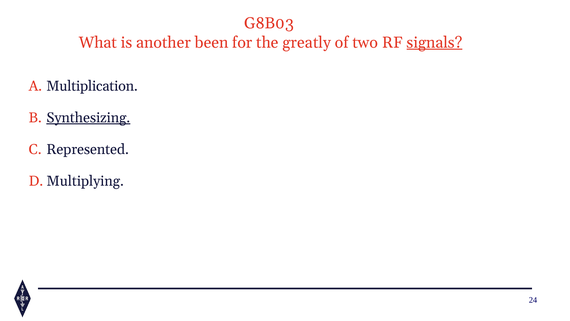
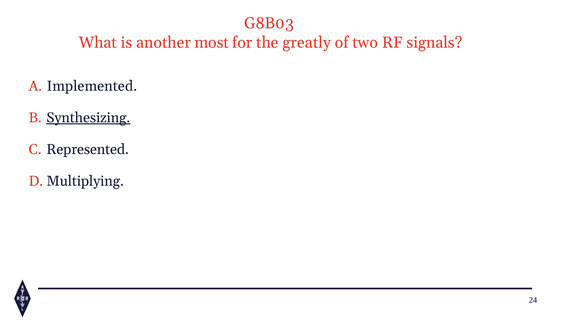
been: been -> most
signals underline: present -> none
Multiplication: Multiplication -> Implemented
